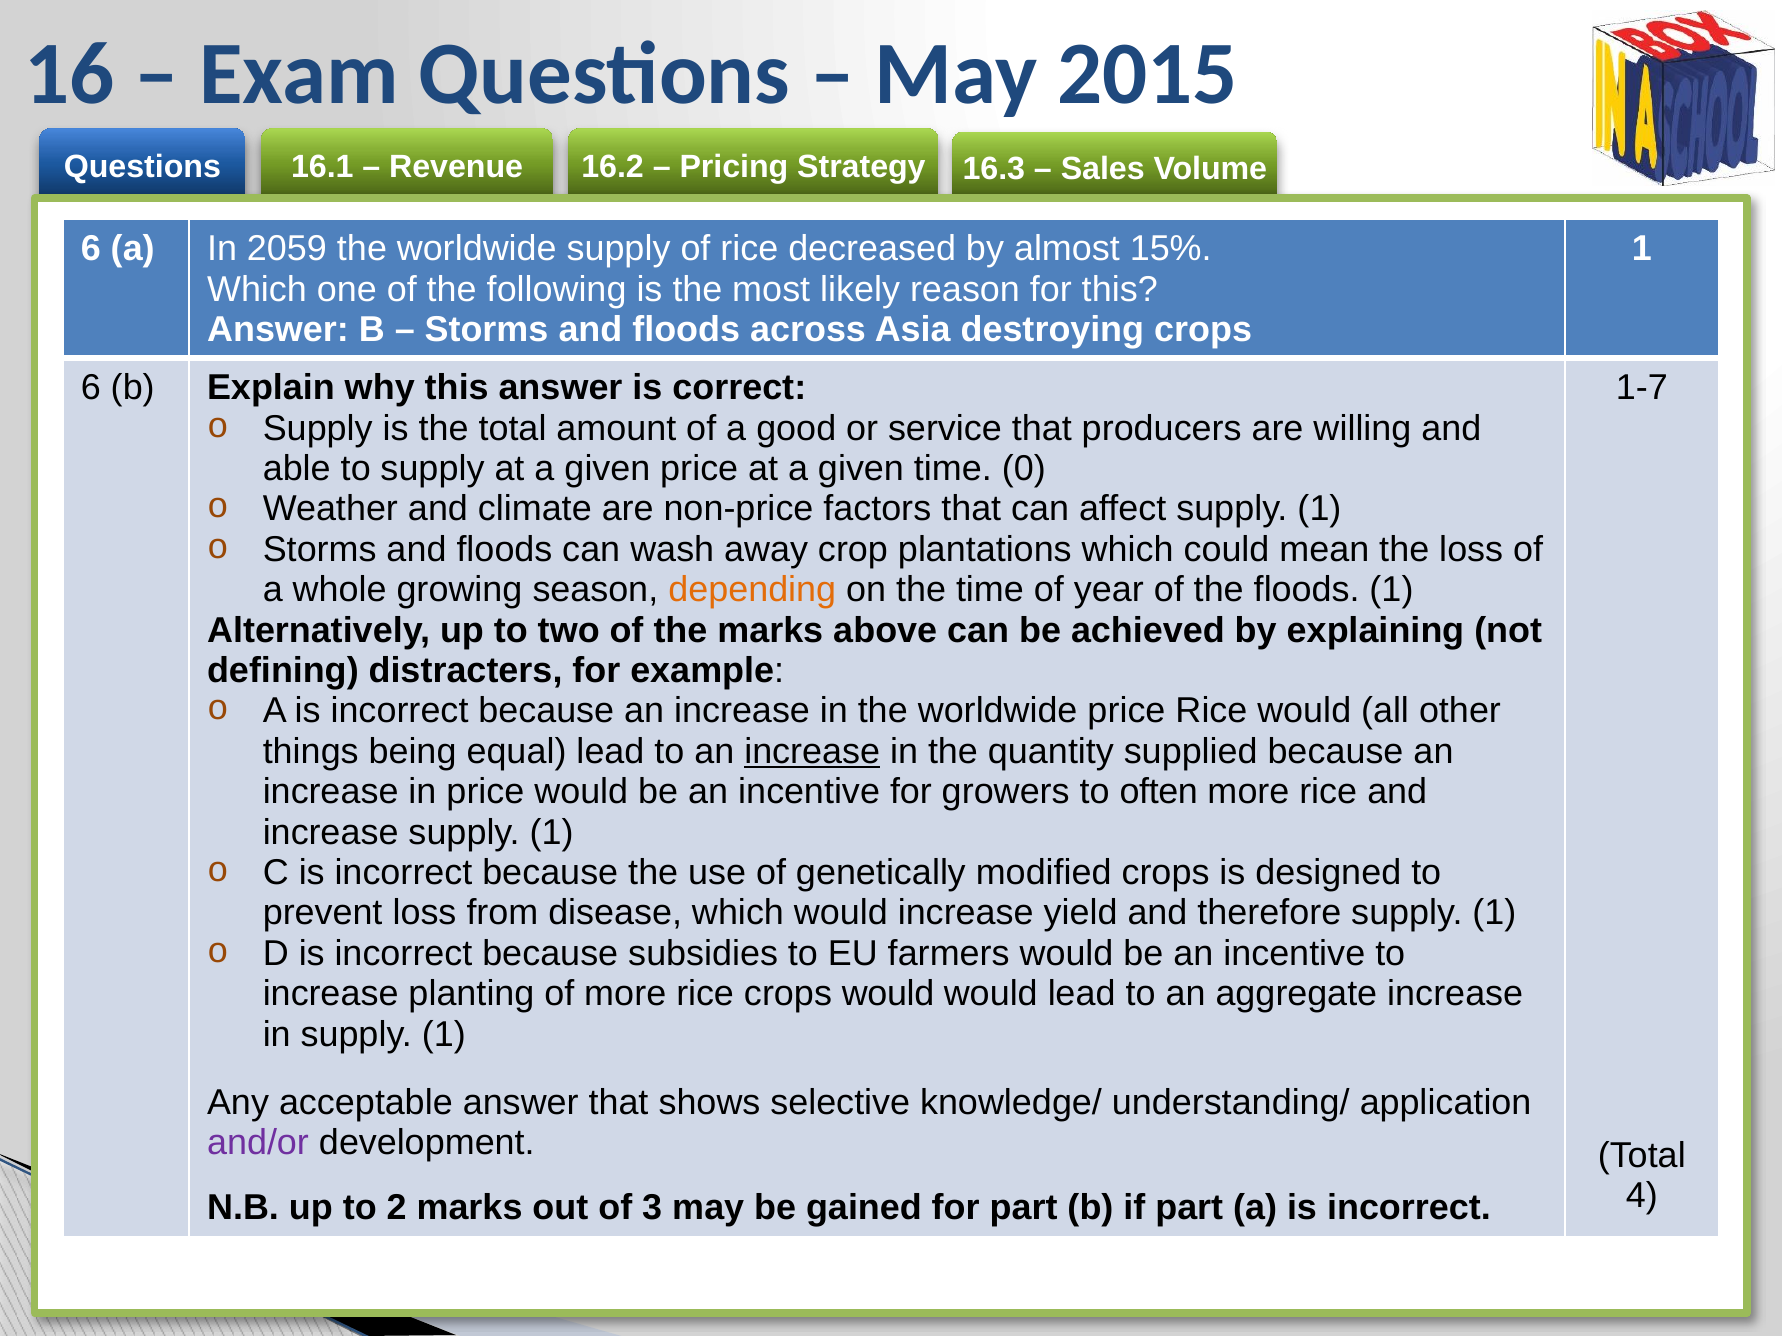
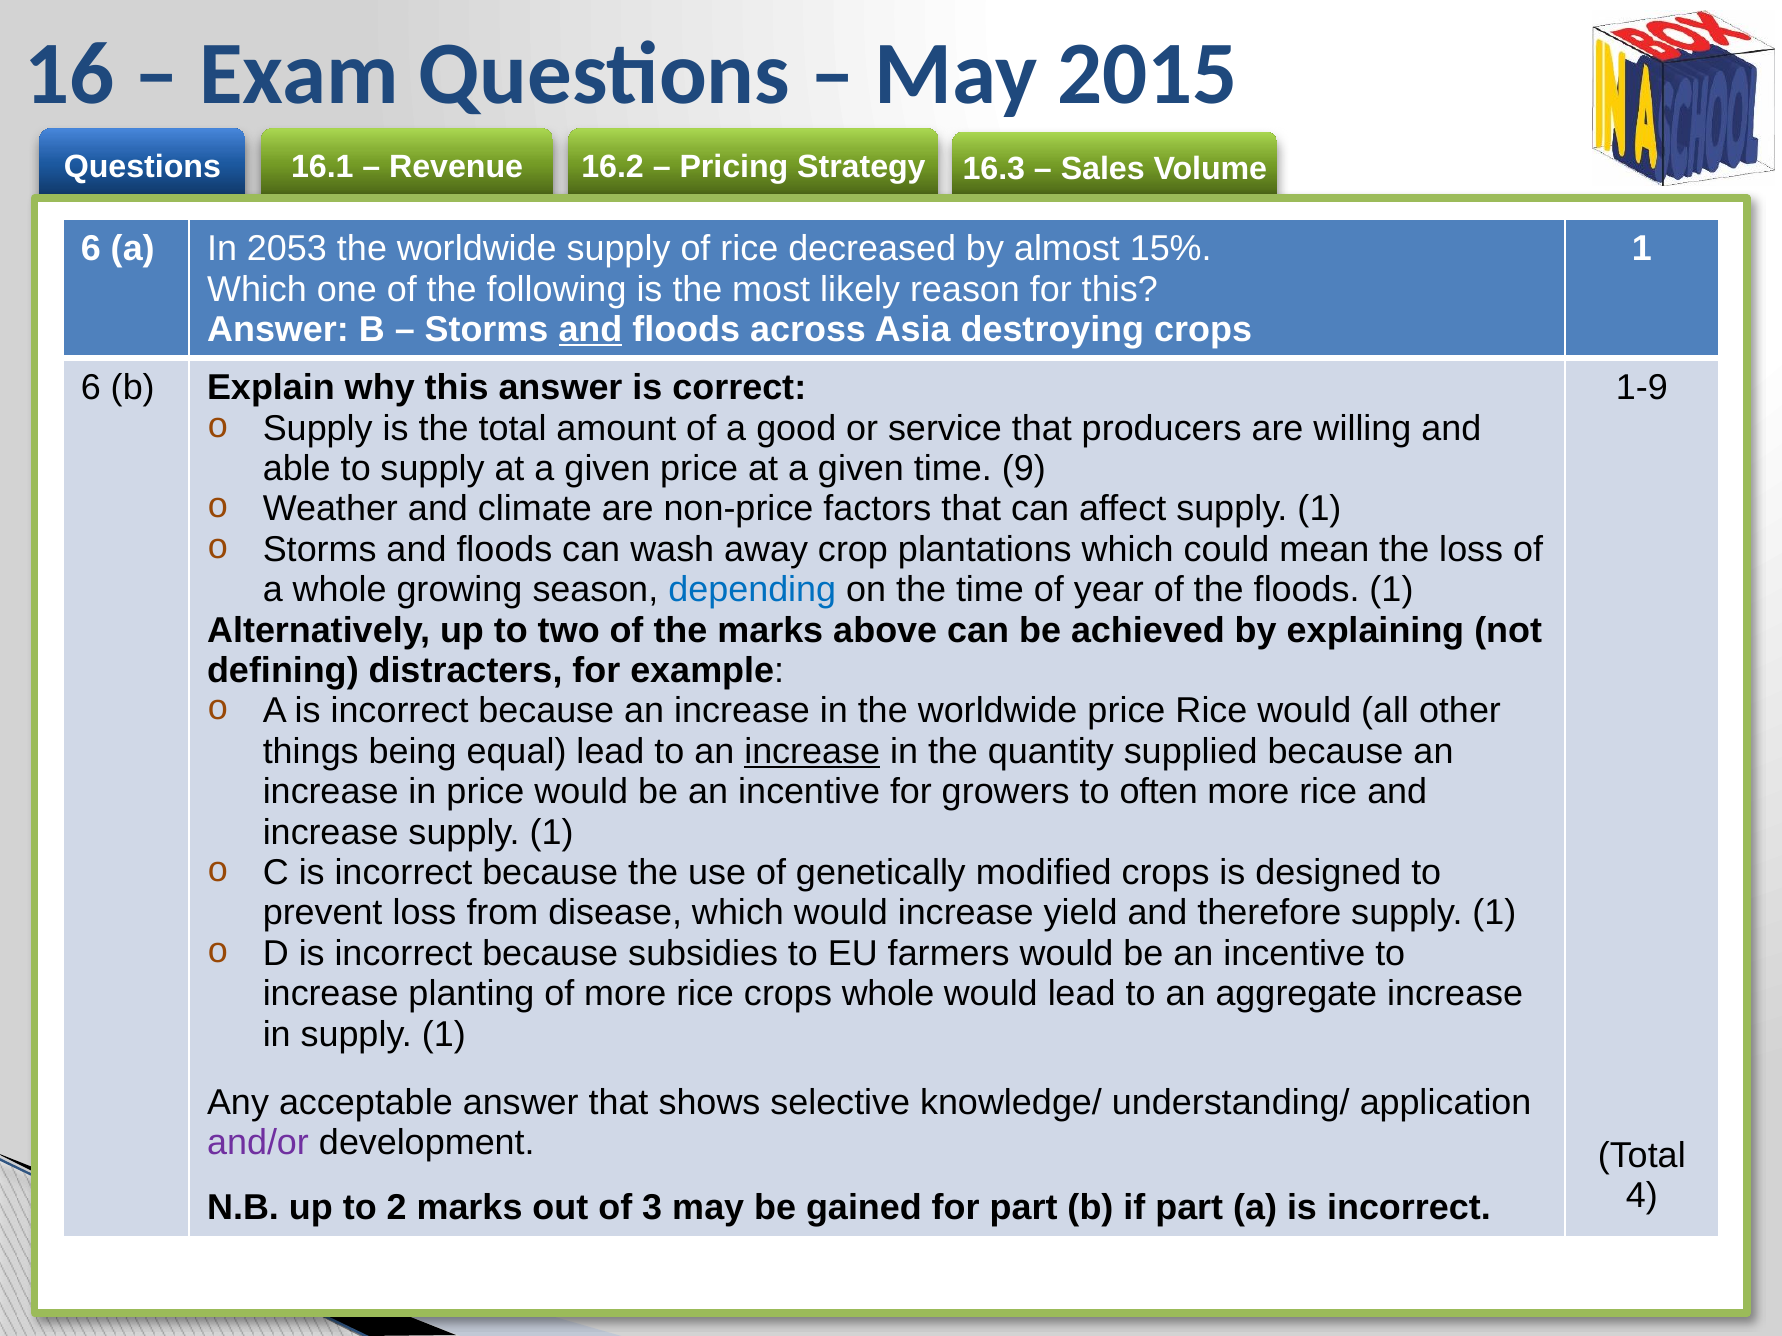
2059: 2059 -> 2053
and at (590, 330) underline: none -> present
1-7: 1-7 -> 1-9
0: 0 -> 9
depending colour: orange -> blue
crops would: would -> whole
